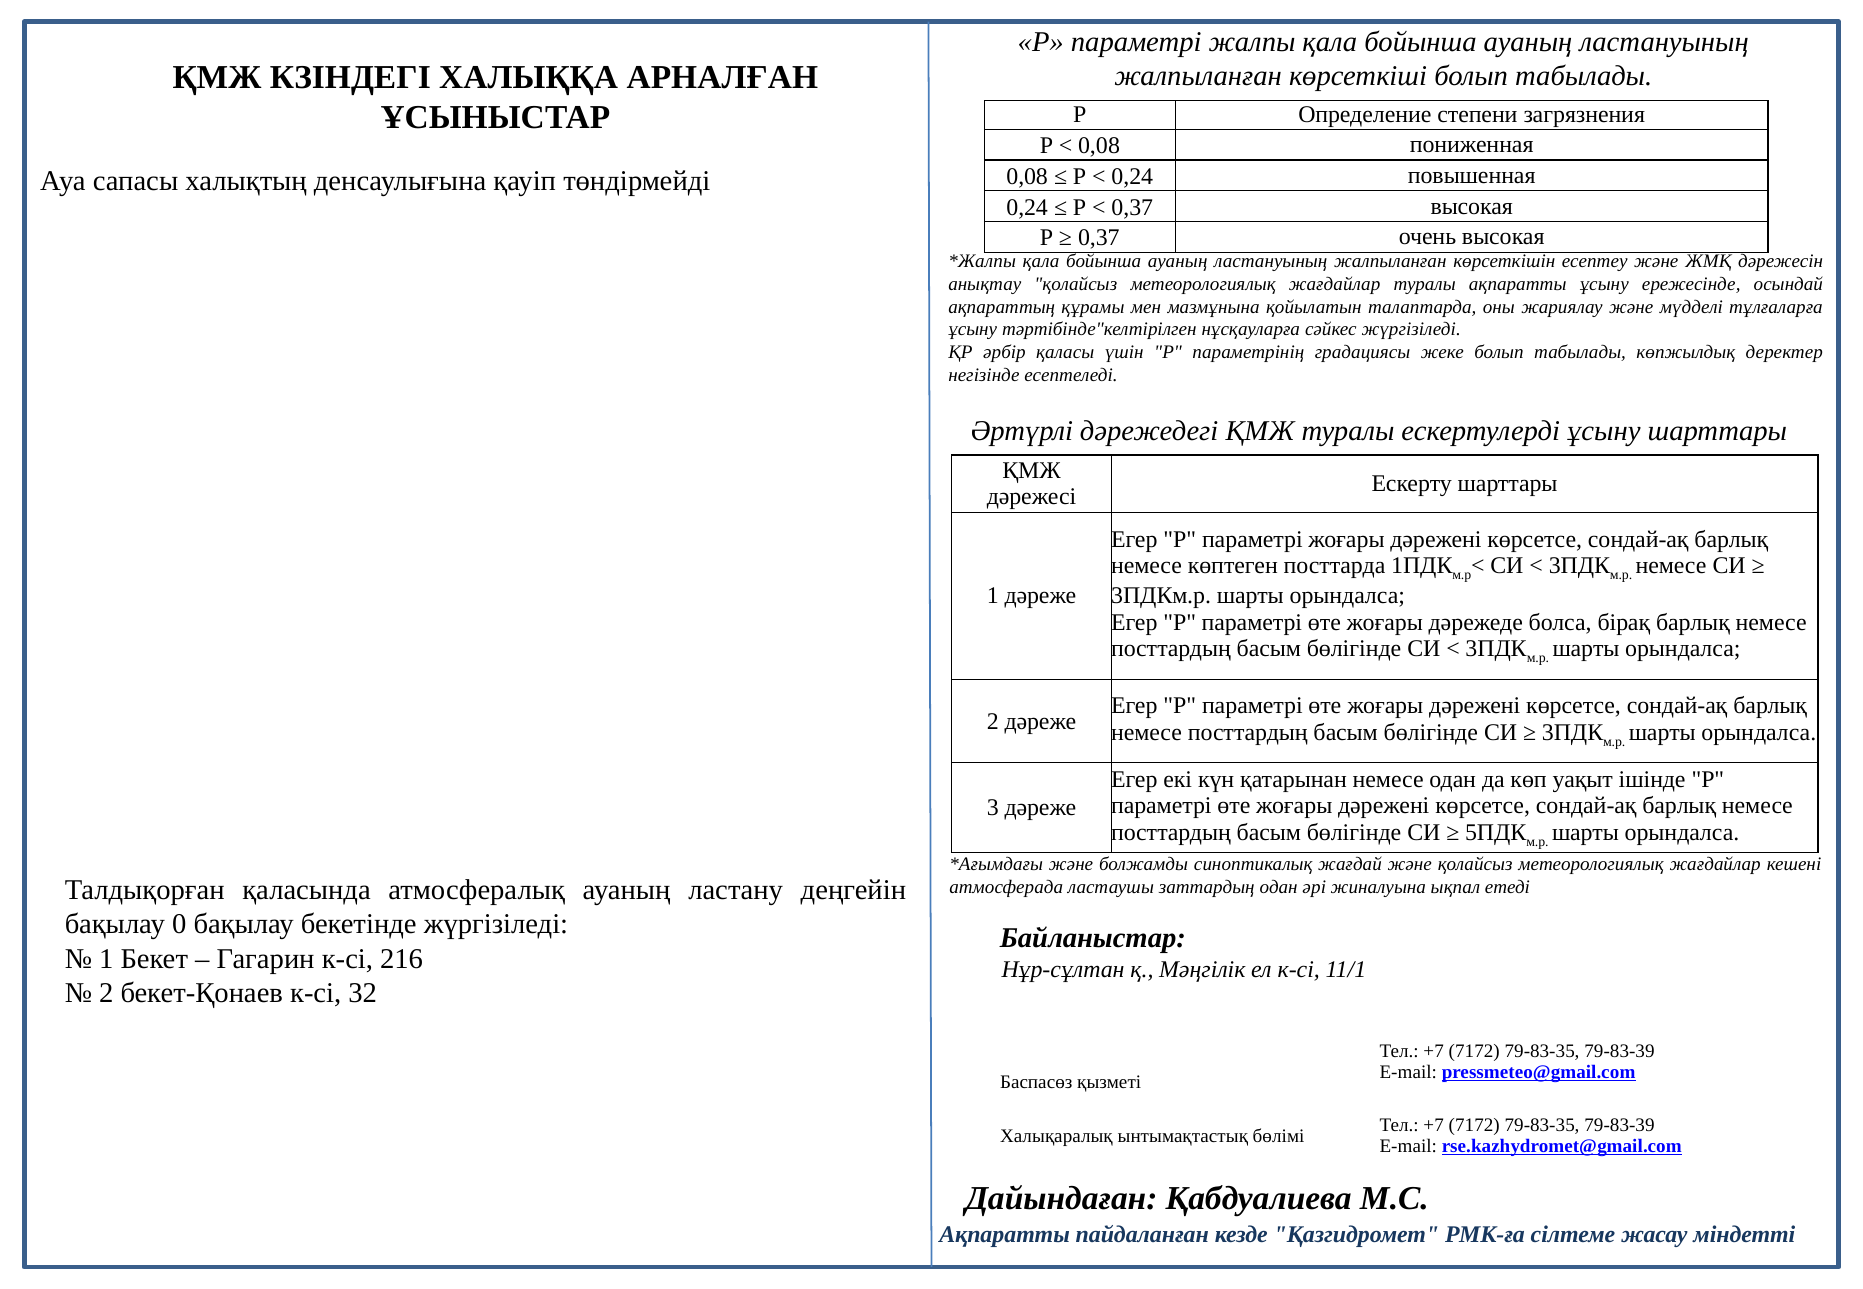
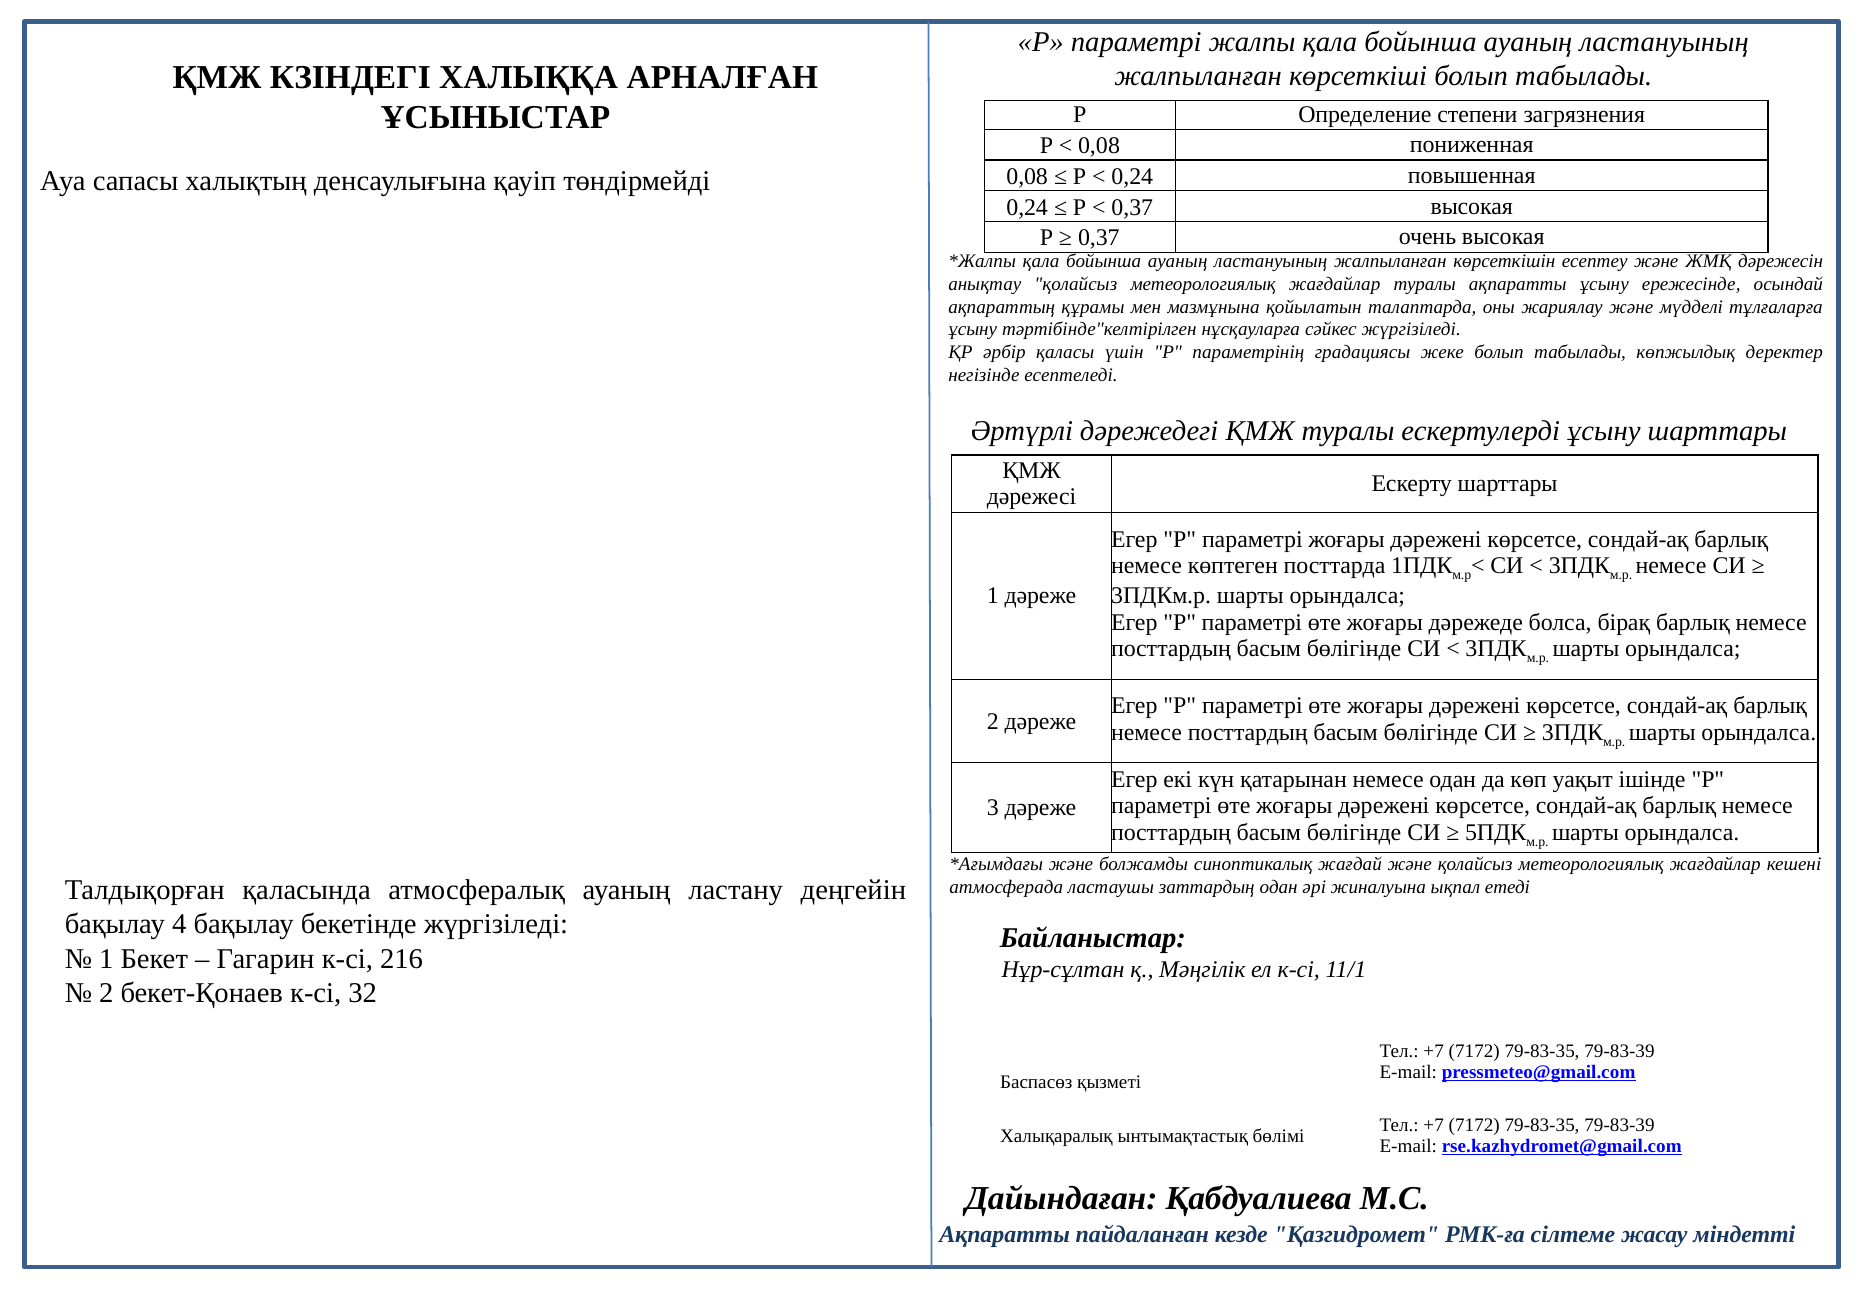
0: 0 -> 4
